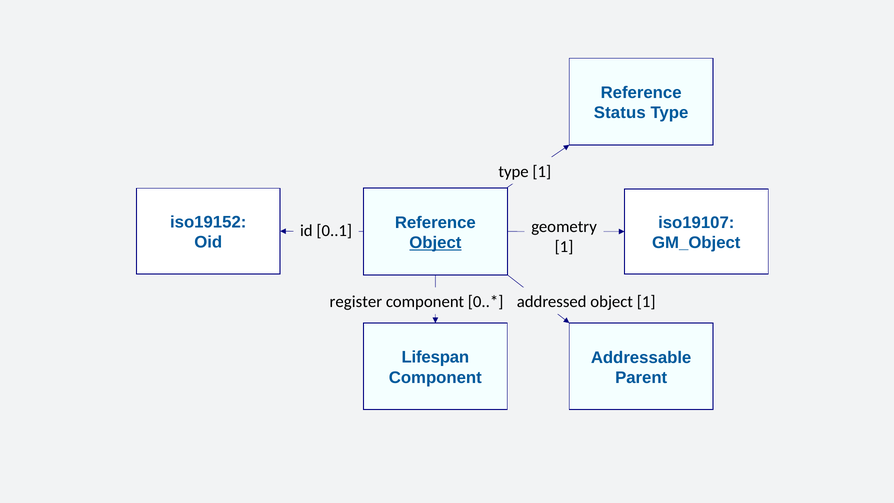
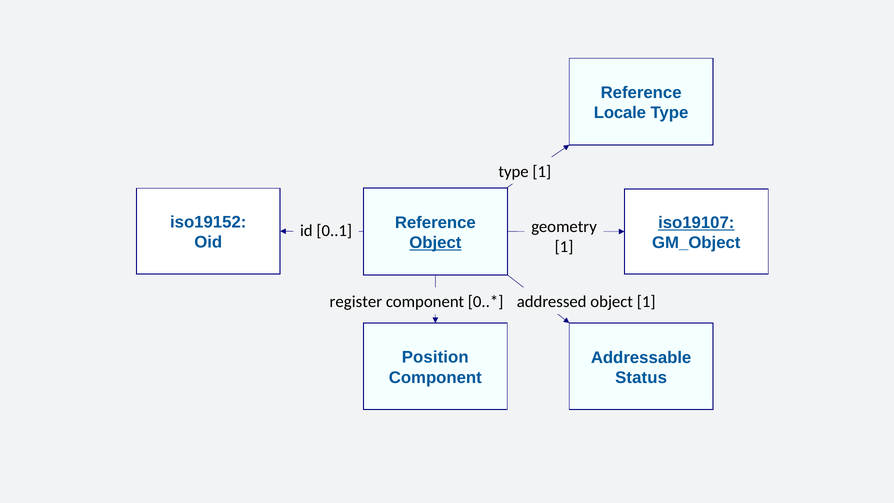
Status: Status -> Locale
iso19107 underline: none -> present
Lifespan: Lifespan -> Position
Parent: Parent -> Status
